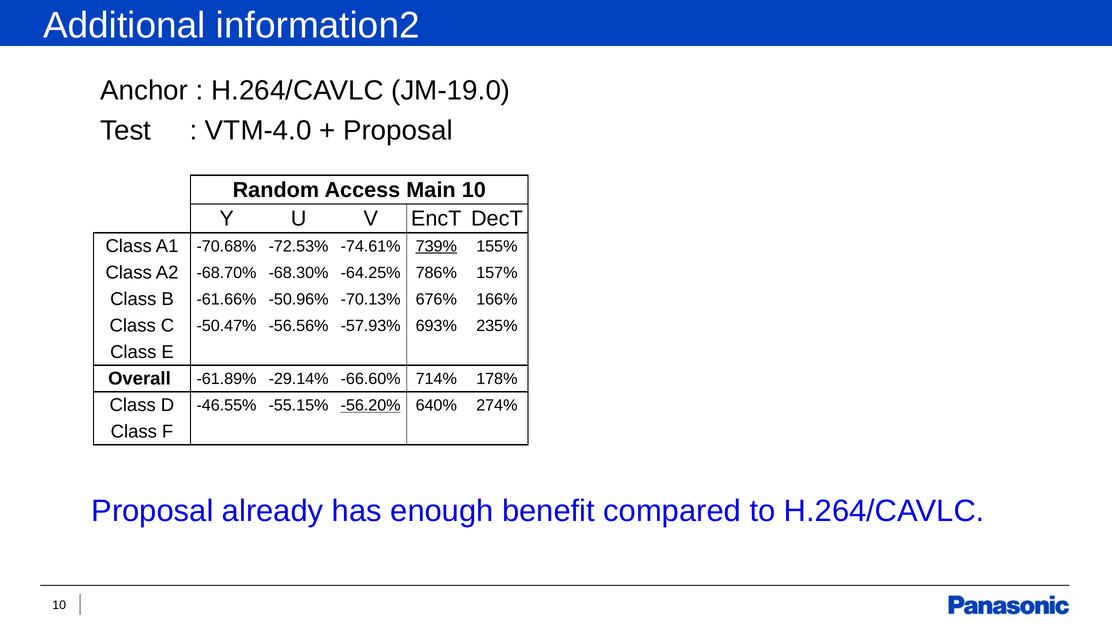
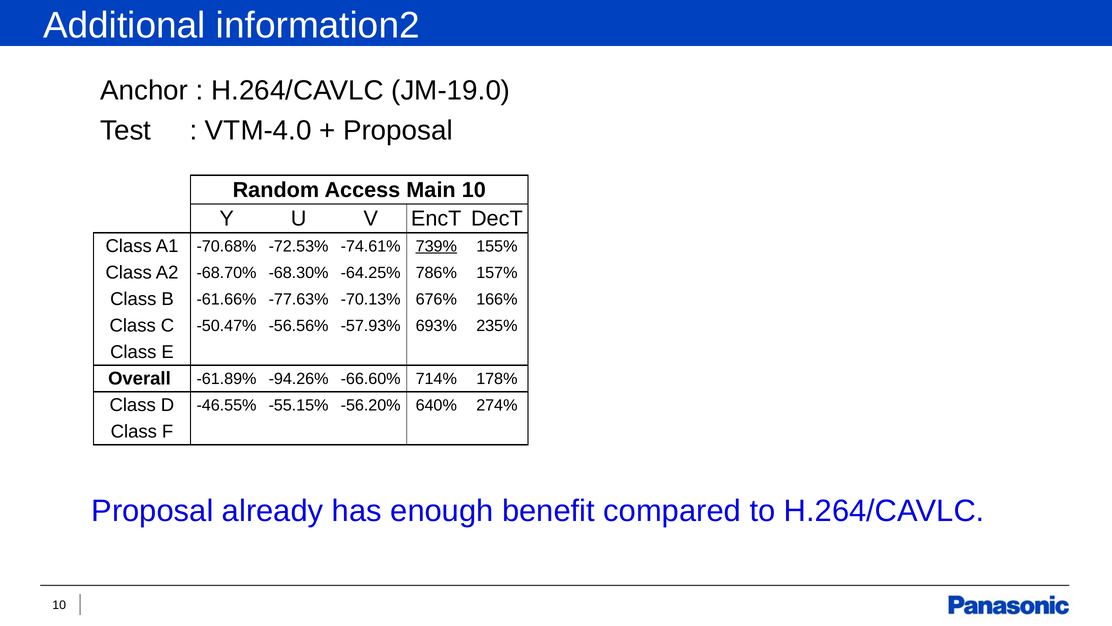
-50.96%: -50.96% -> -77.63%
-29.14%: -29.14% -> -94.26%
-56.20% underline: present -> none
